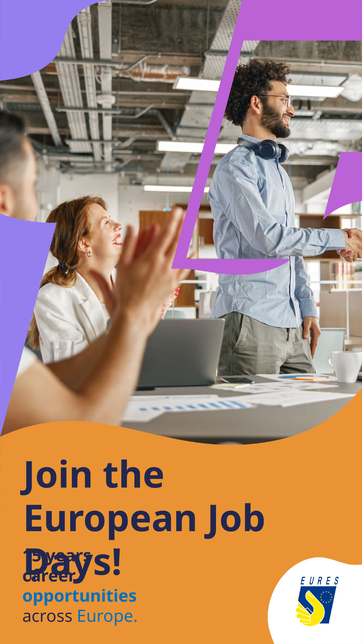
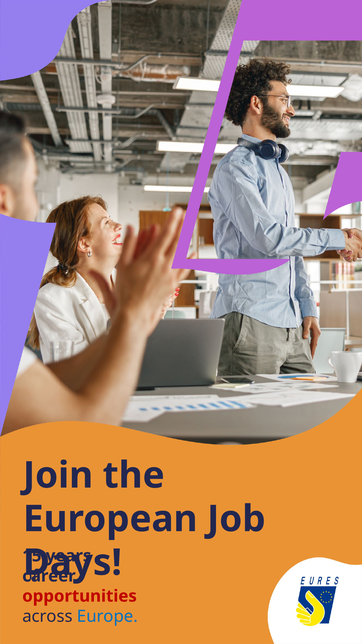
opportunities colour: blue -> red
